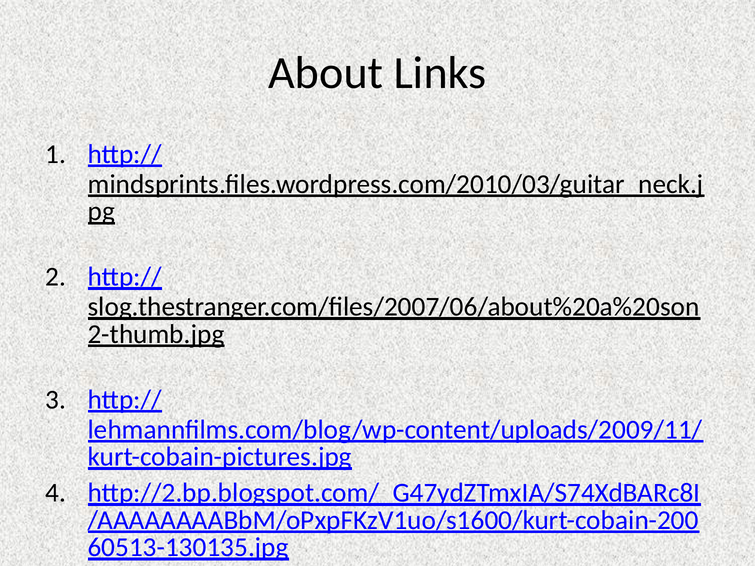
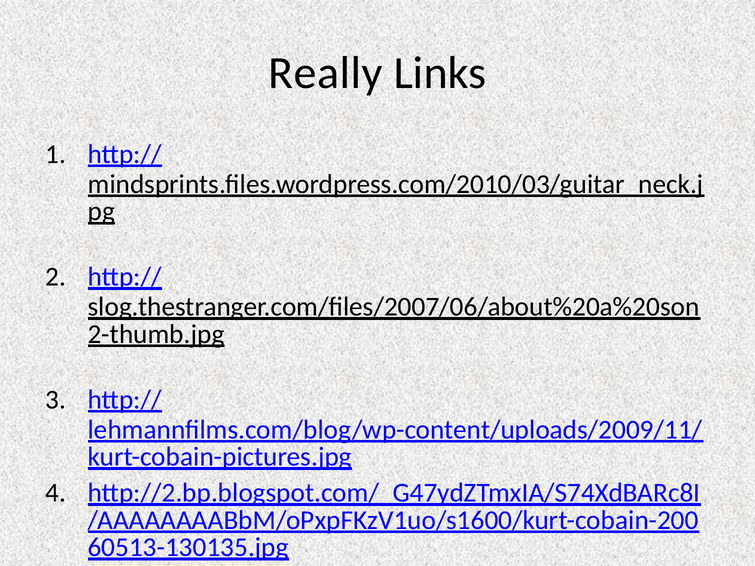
About: About -> Really
